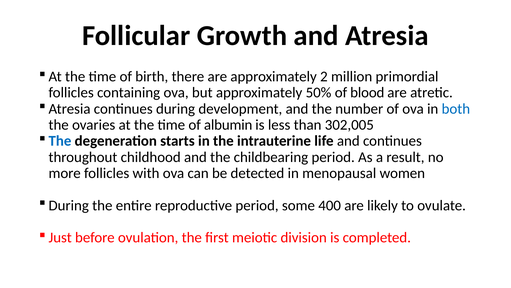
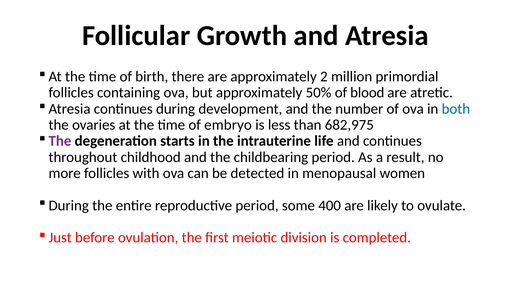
albumin: albumin -> embryo
302,005: 302,005 -> 682,975
The at (60, 141) colour: blue -> purple
